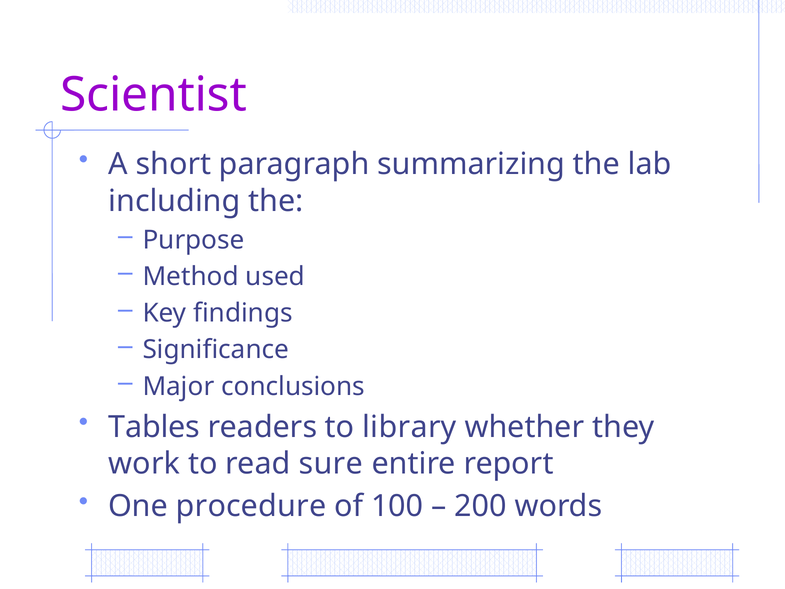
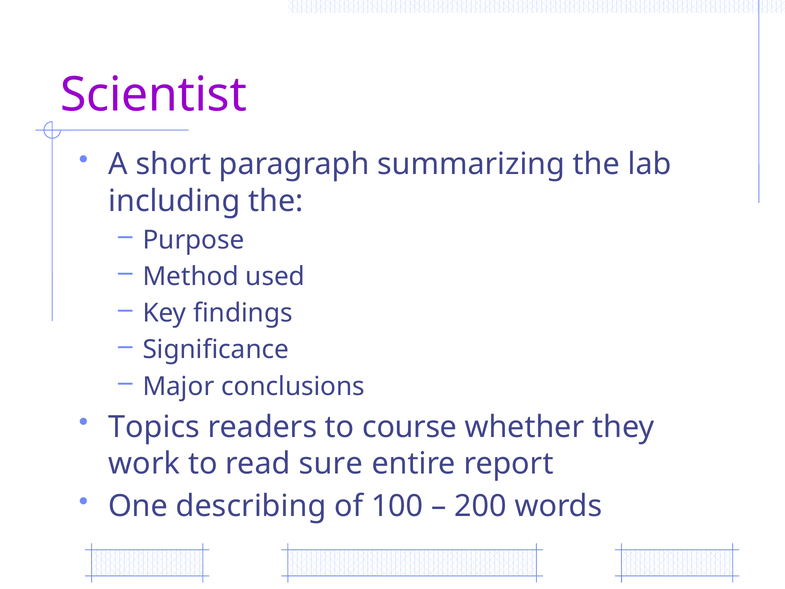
Tables: Tables -> Topics
library: library -> course
procedure: procedure -> describing
